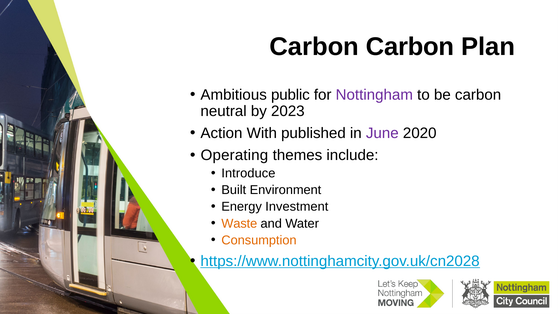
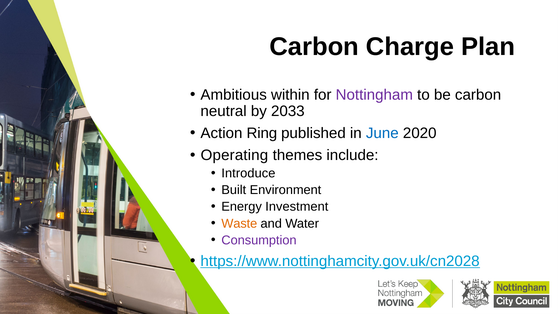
Carbon Carbon: Carbon -> Charge
public: public -> within
2023: 2023 -> 2033
With: With -> Ring
June colour: purple -> blue
Consumption colour: orange -> purple
